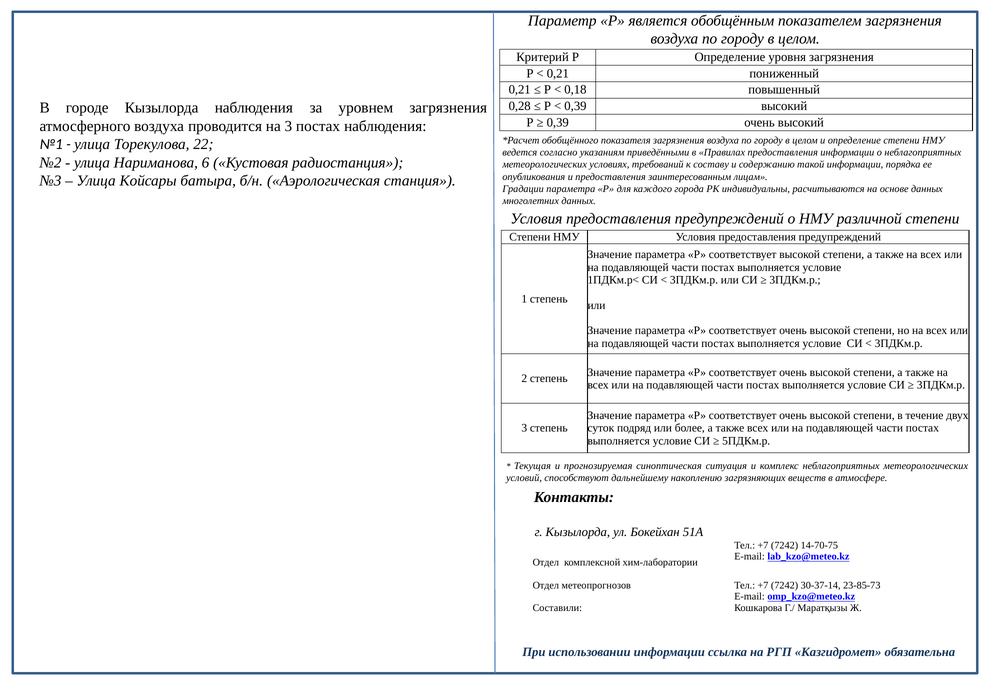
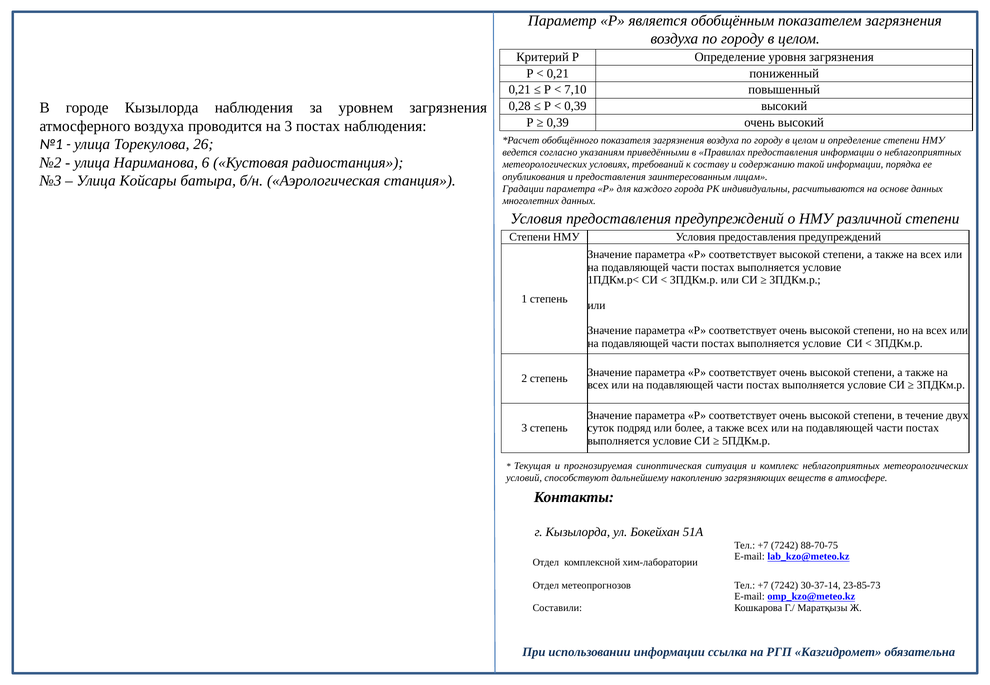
0,18: 0,18 -> 7,10
22: 22 -> 26
14-70-75: 14-70-75 -> 88-70-75
